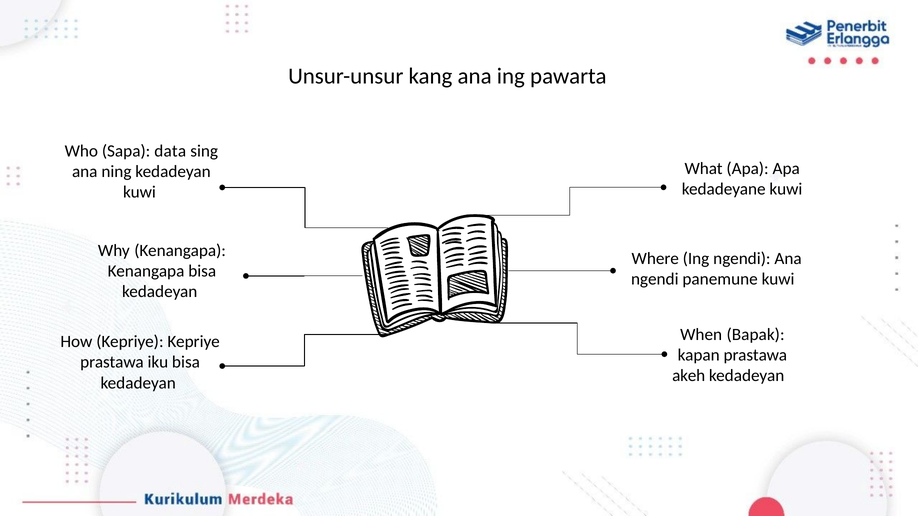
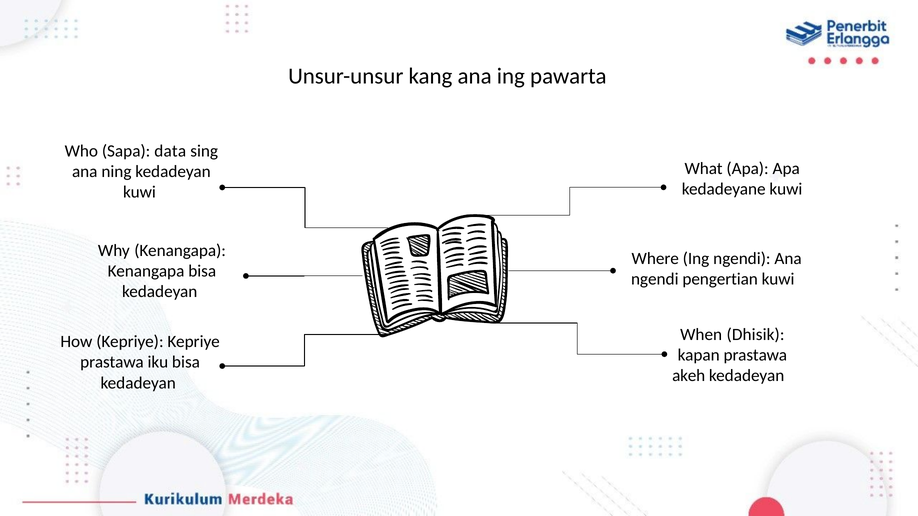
panemune: panemune -> pengertian
Bapak: Bapak -> Dhisik
